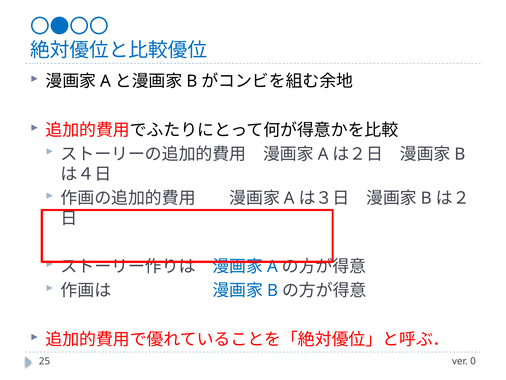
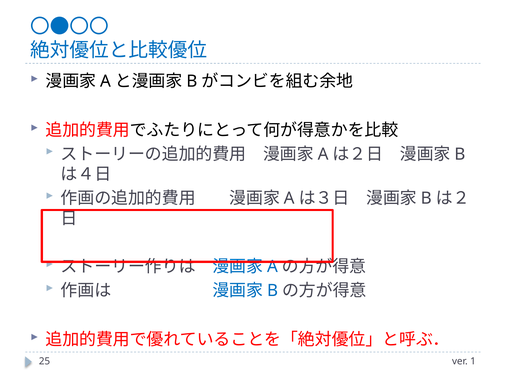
0: 0 -> 1
